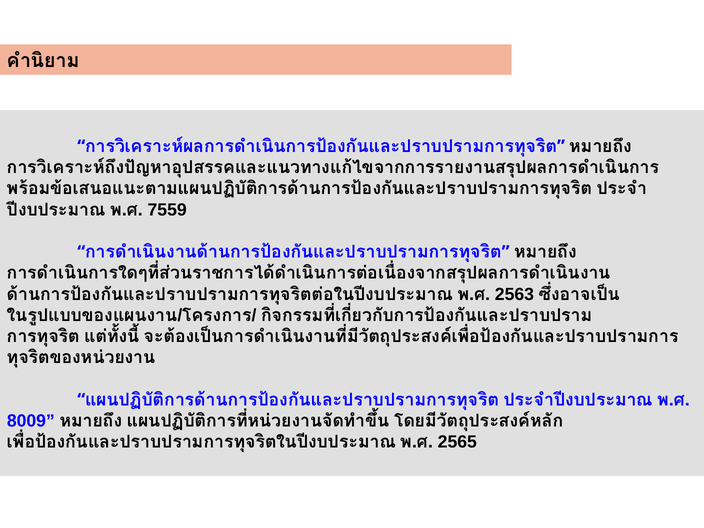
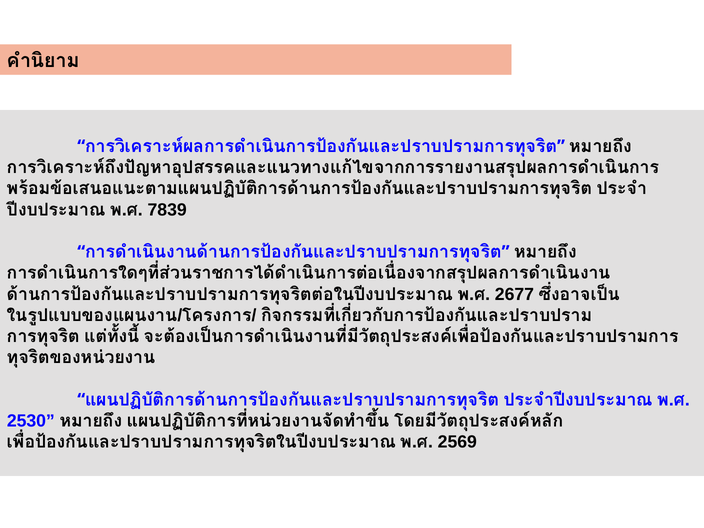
7559: 7559 -> 7839
2563: 2563 -> 2677
8009: 8009 -> 2530
2565: 2565 -> 2569
